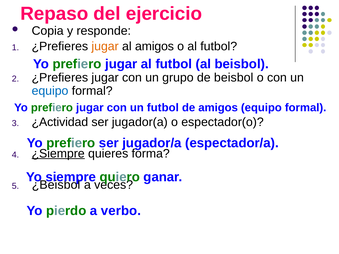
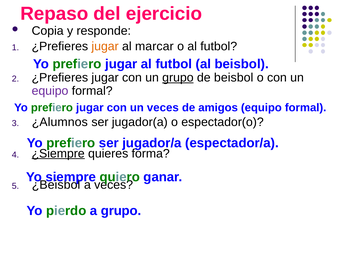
al amigos: amigos -> marcar
grupo at (178, 78) underline: none -> present
equipo at (50, 91) colour: blue -> purple
un futbol: futbol -> veces
¿Actividad: ¿Actividad -> ¿Alumnos
a verbo: verbo -> grupo
